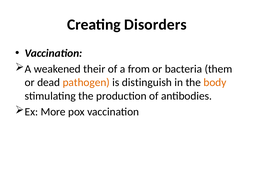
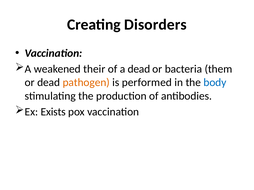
a from: from -> dead
distinguish: distinguish -> performed
body colour: orange -> blue
More: More -> Exists
